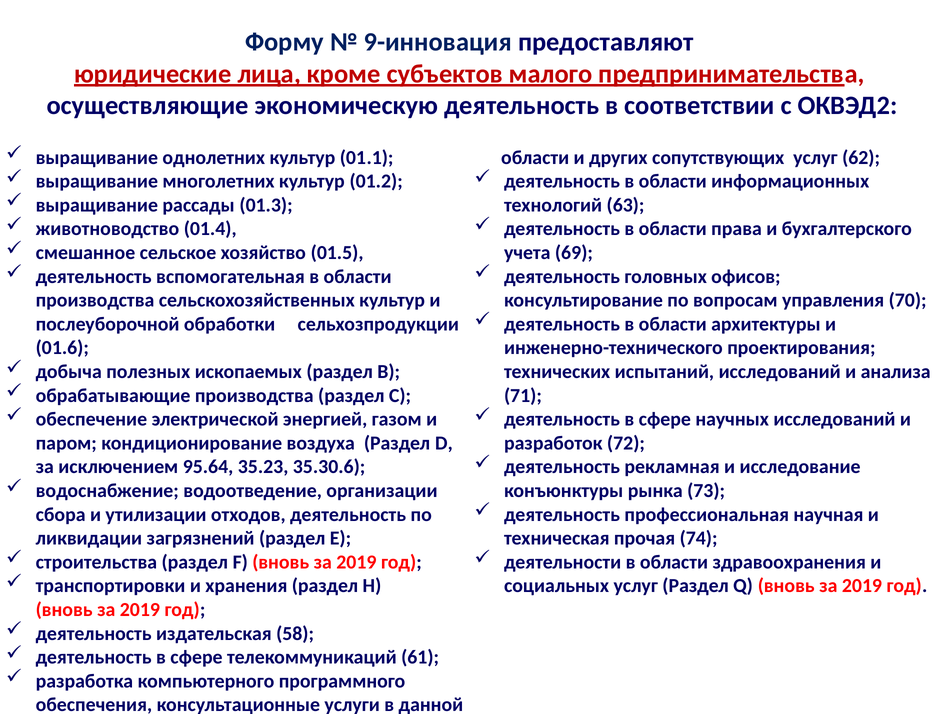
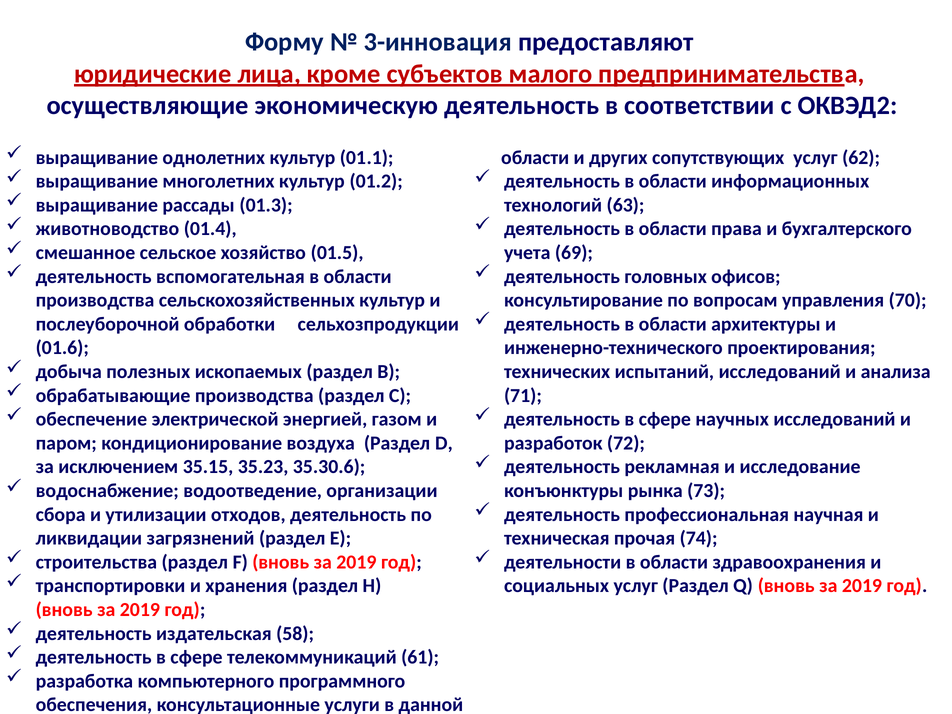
9-инновация: 9-инновация -> 3-инновация
95.64: 95.64 -> 35.15
